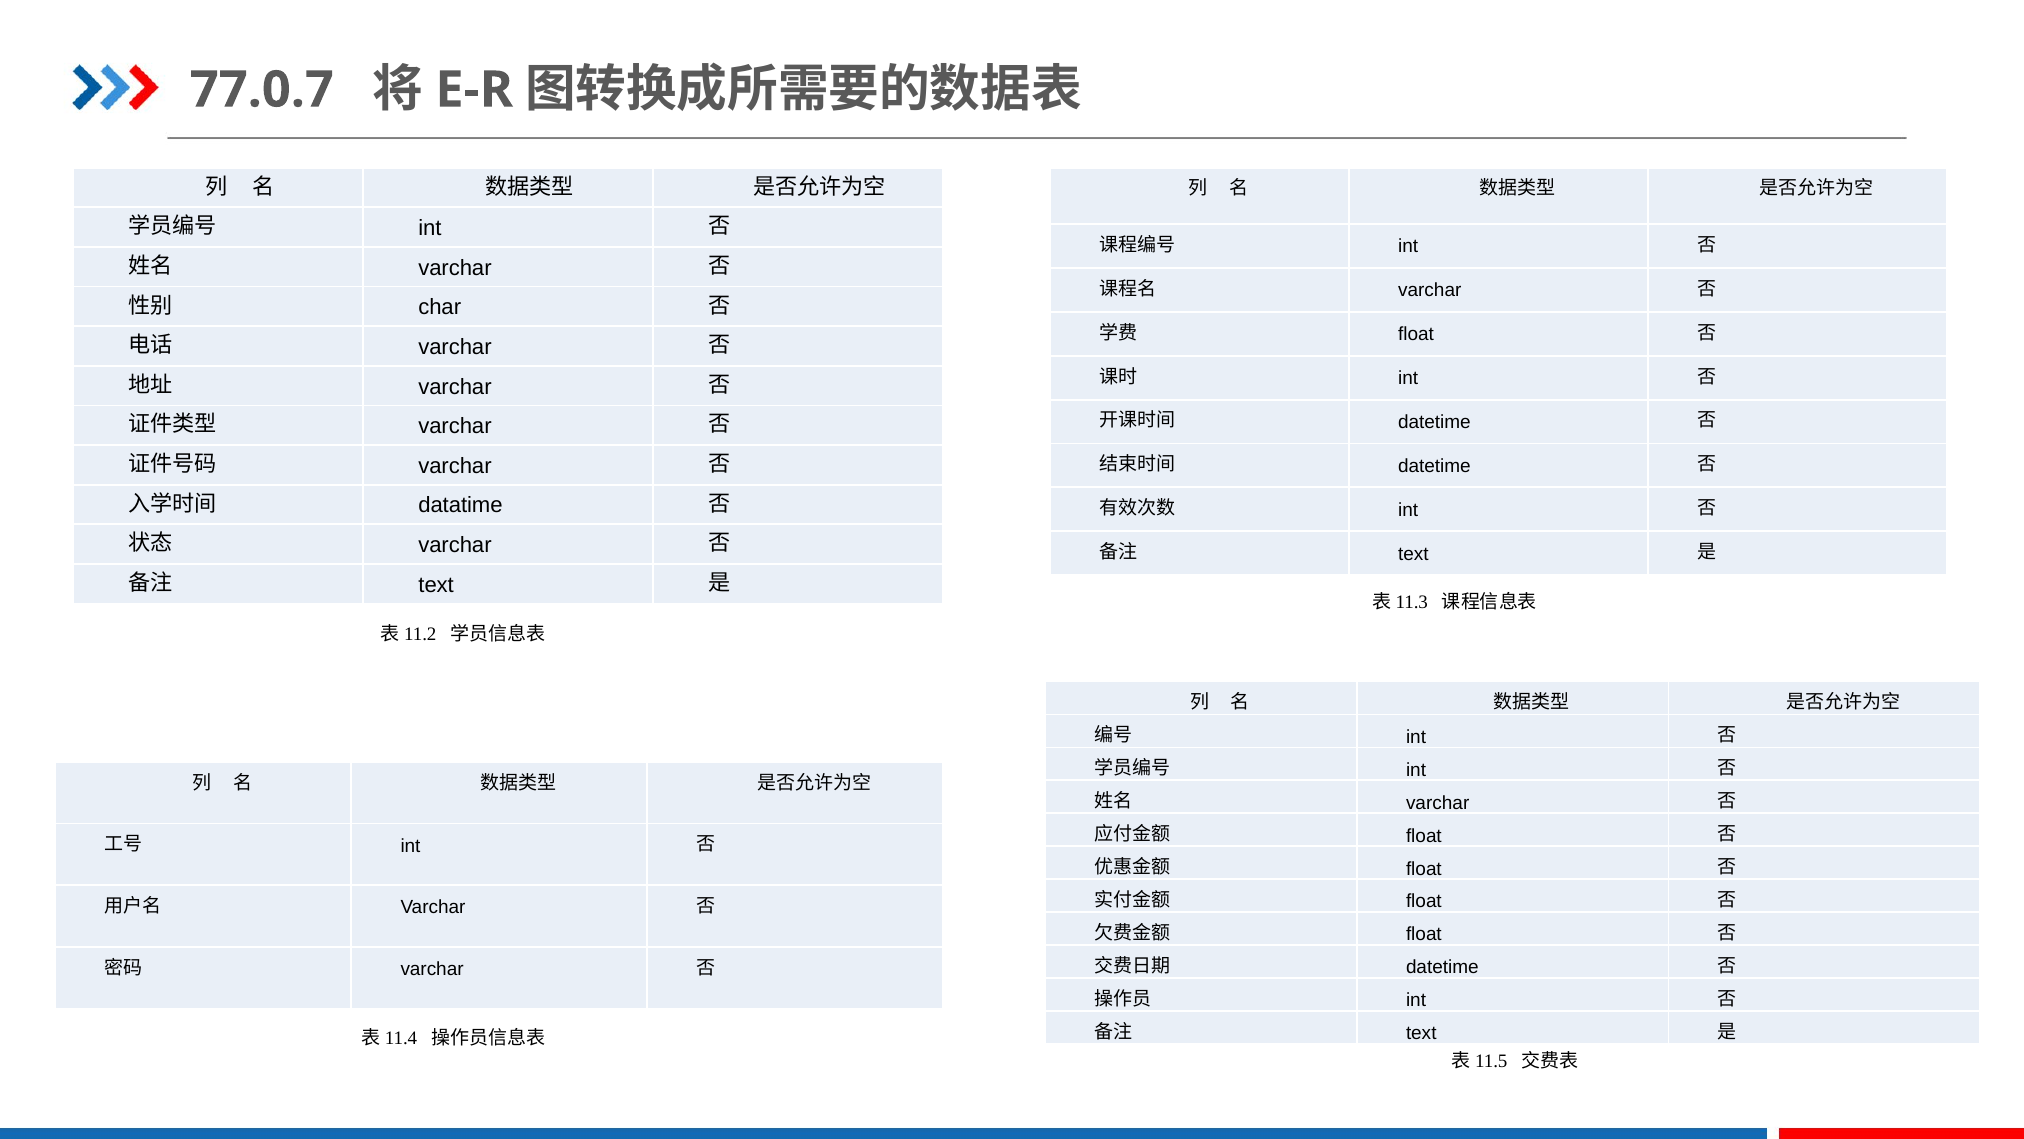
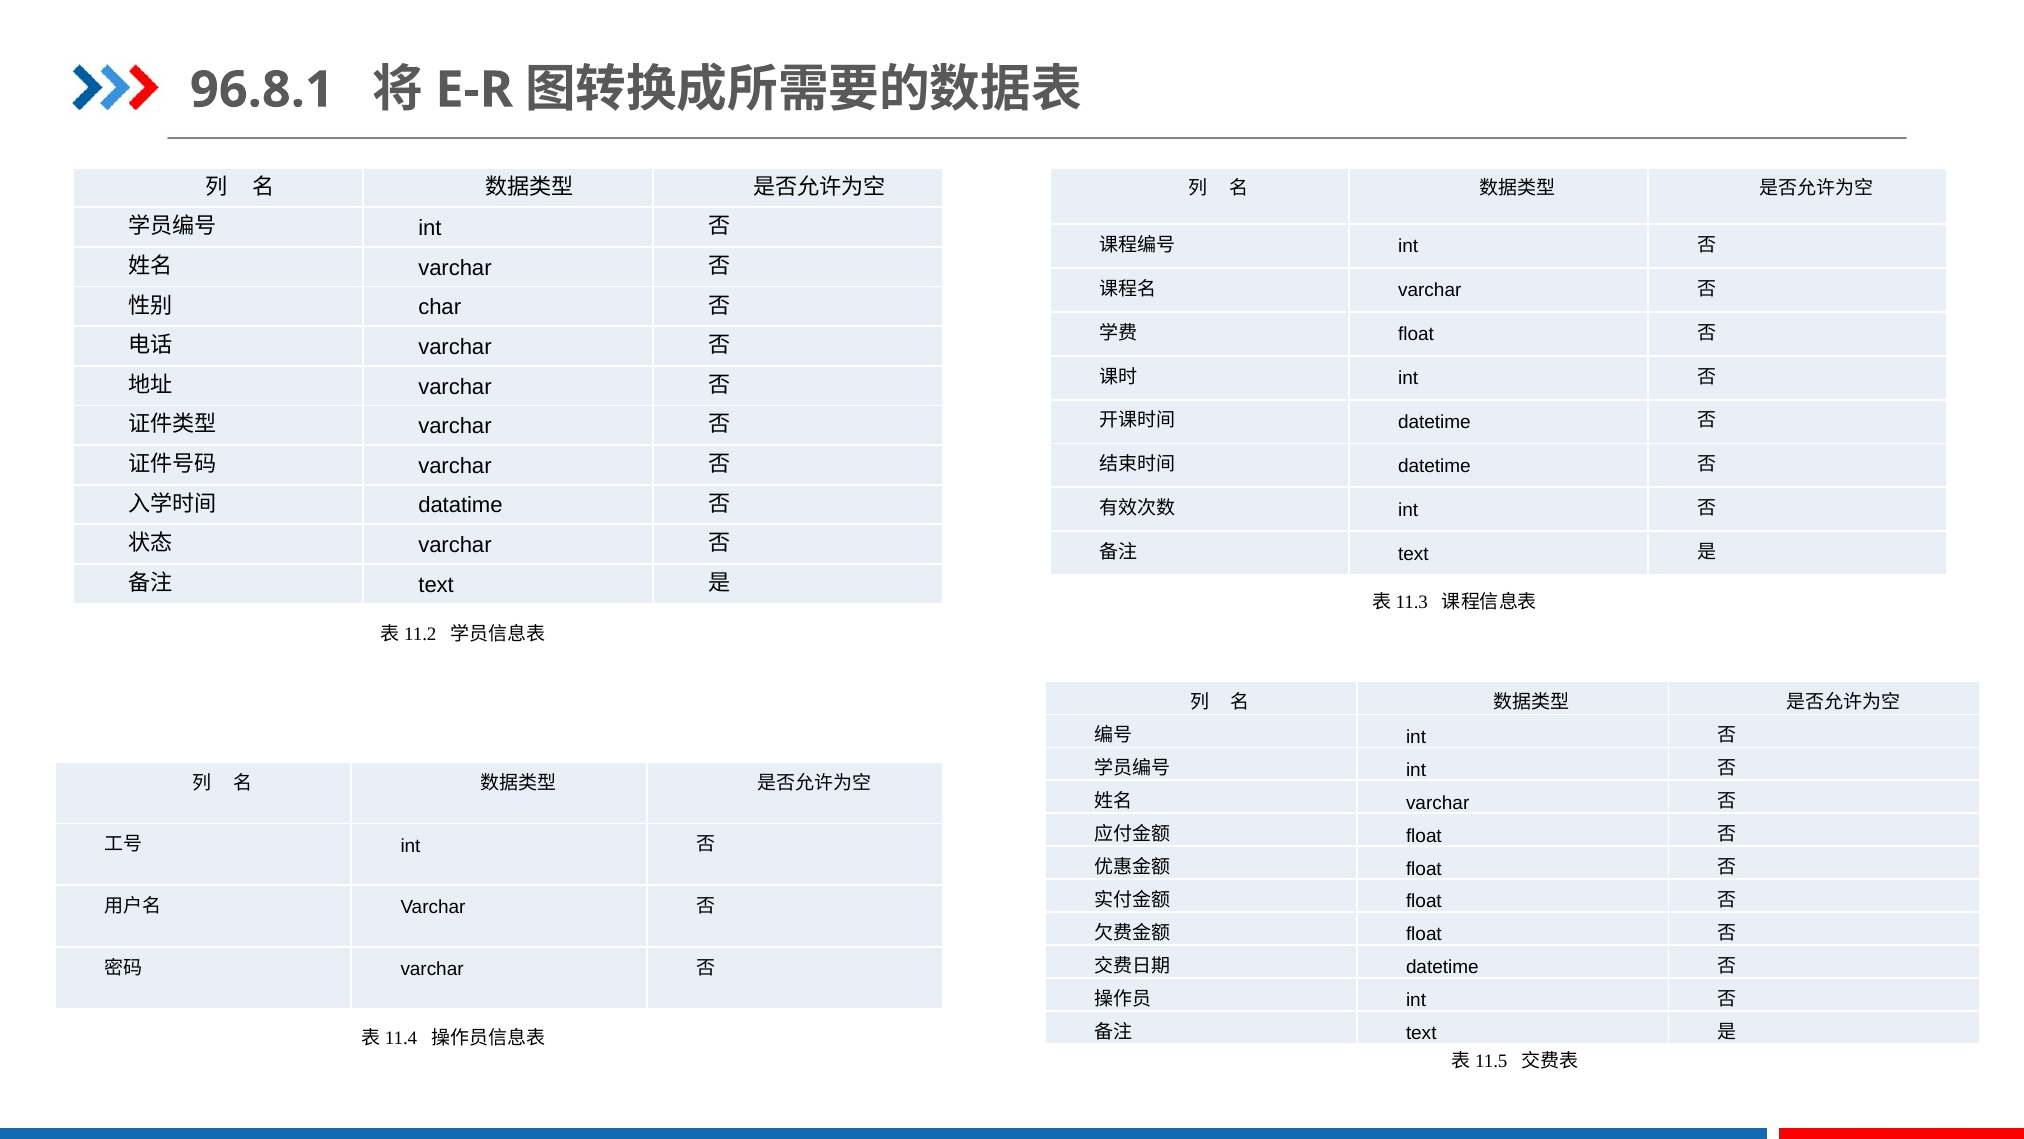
77.0.7: 77.0.7 -> 96.8.1
